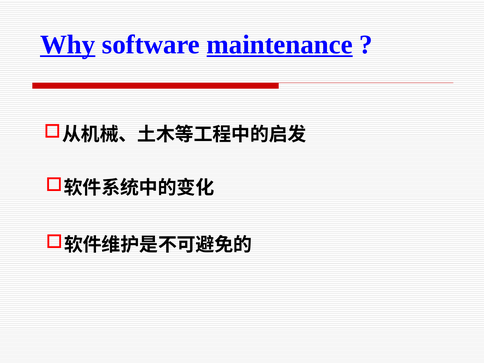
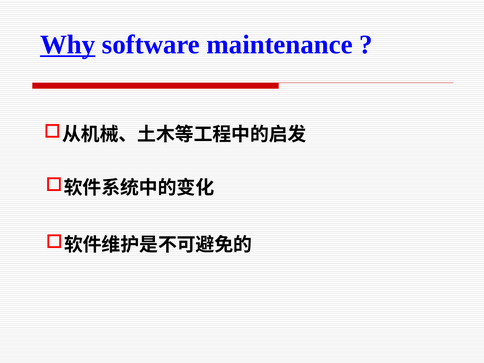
maintenance underline: present -> none
